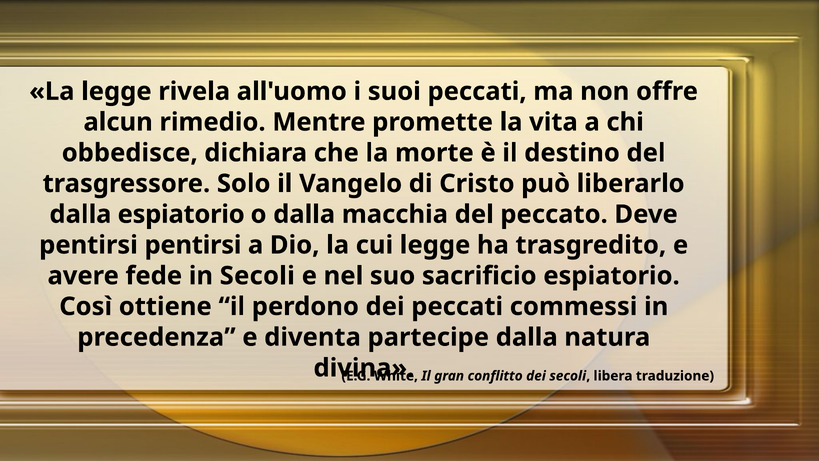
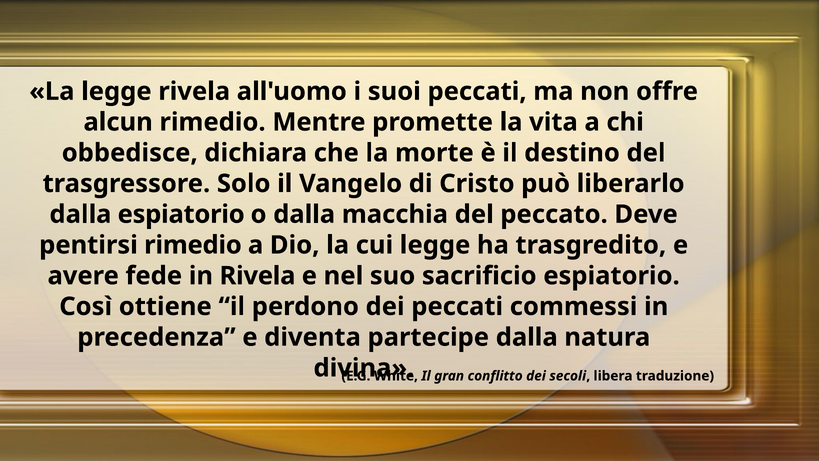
pentirsi pentirsi: pentirsi -> rimedio
in Secoli: Secoli -> Rivela
